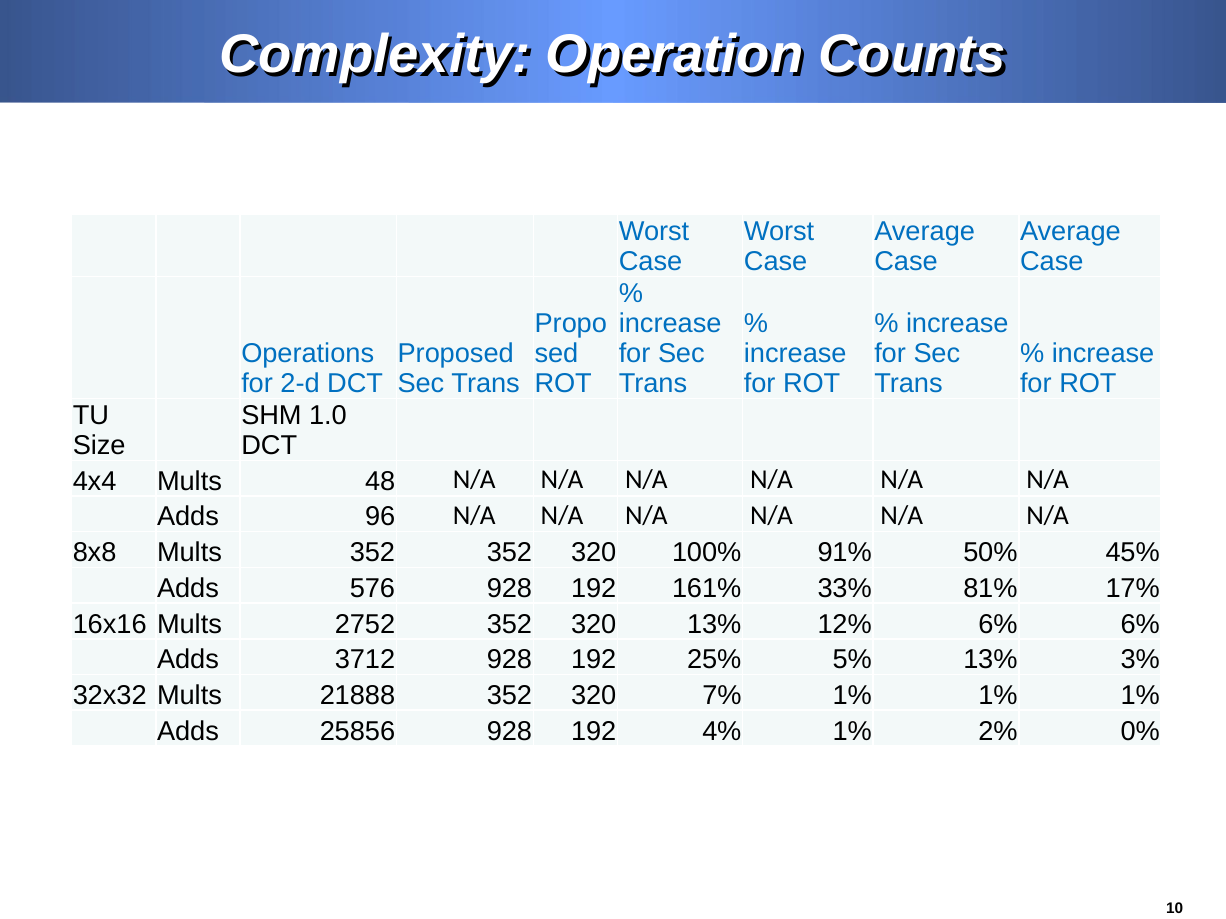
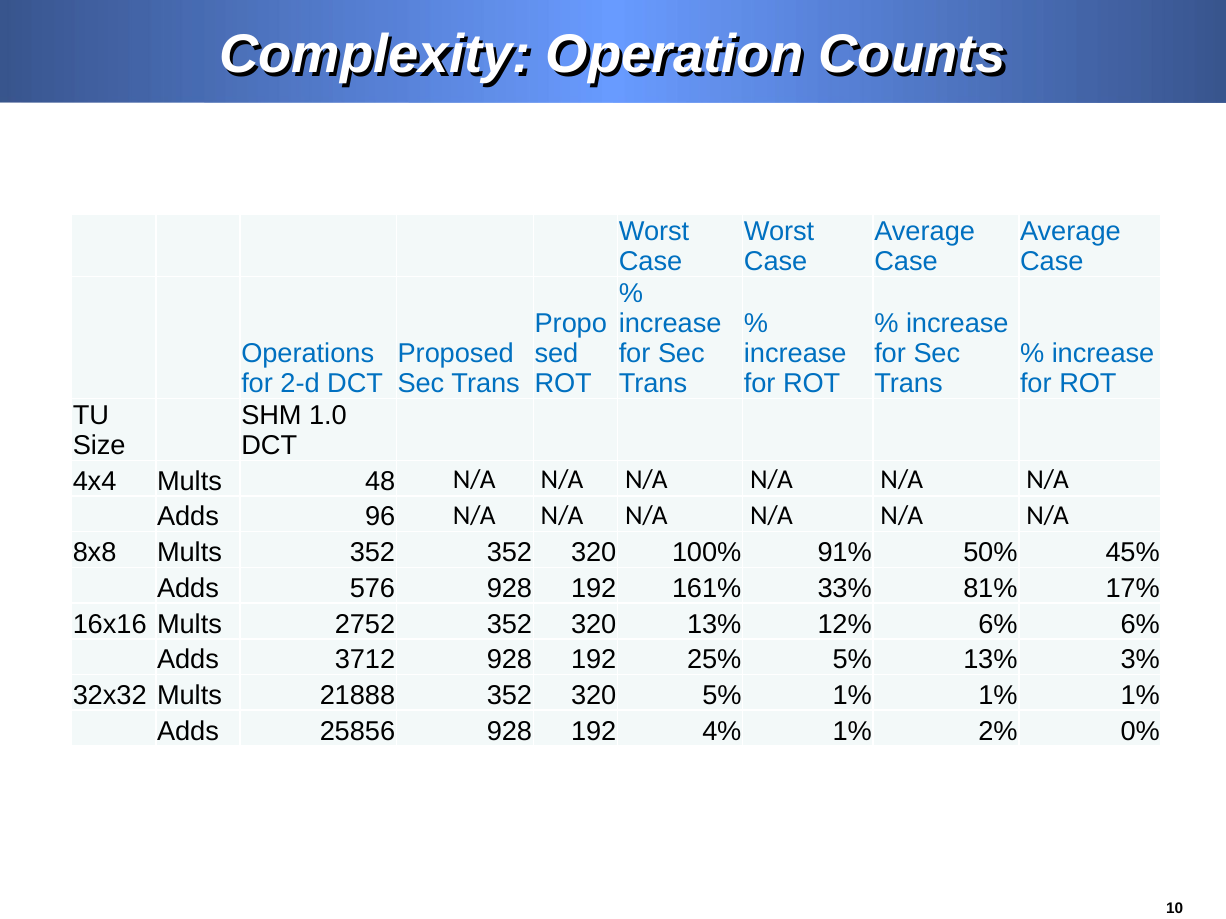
320 7%: 7% -> 5%
